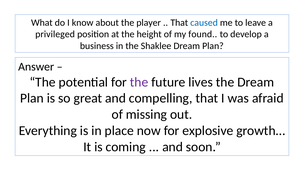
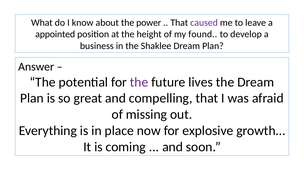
player: player -> power
caused colour: blue -> purple
privileged: privileged -> appointed
